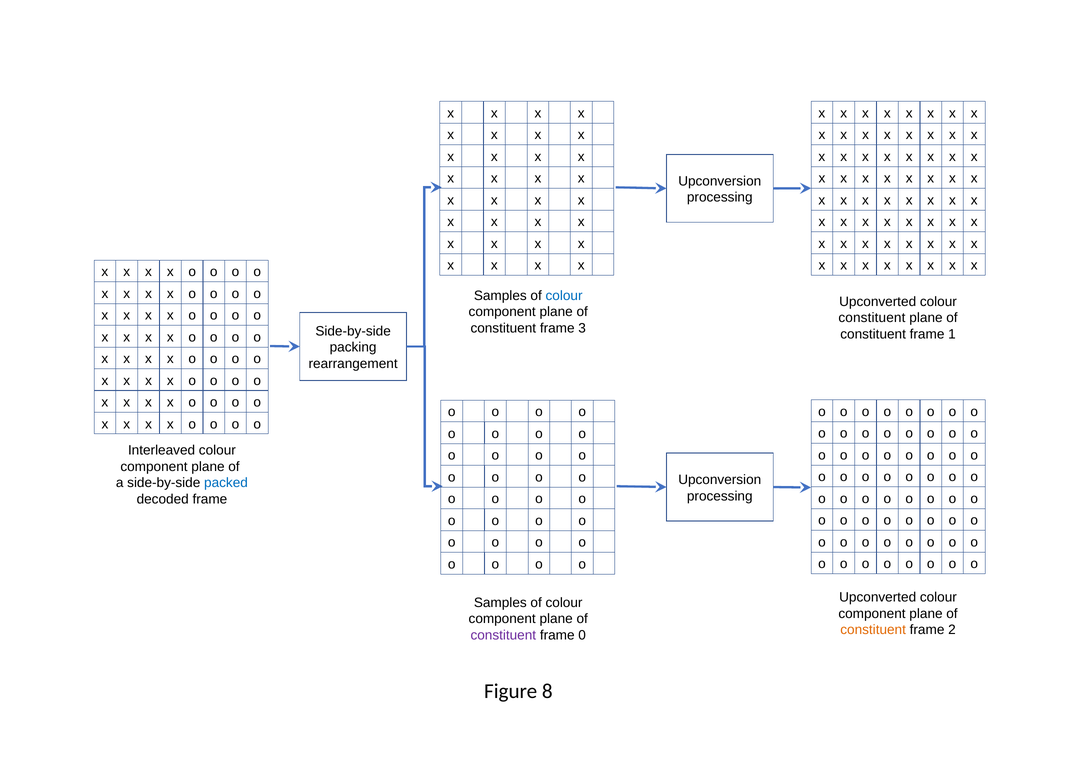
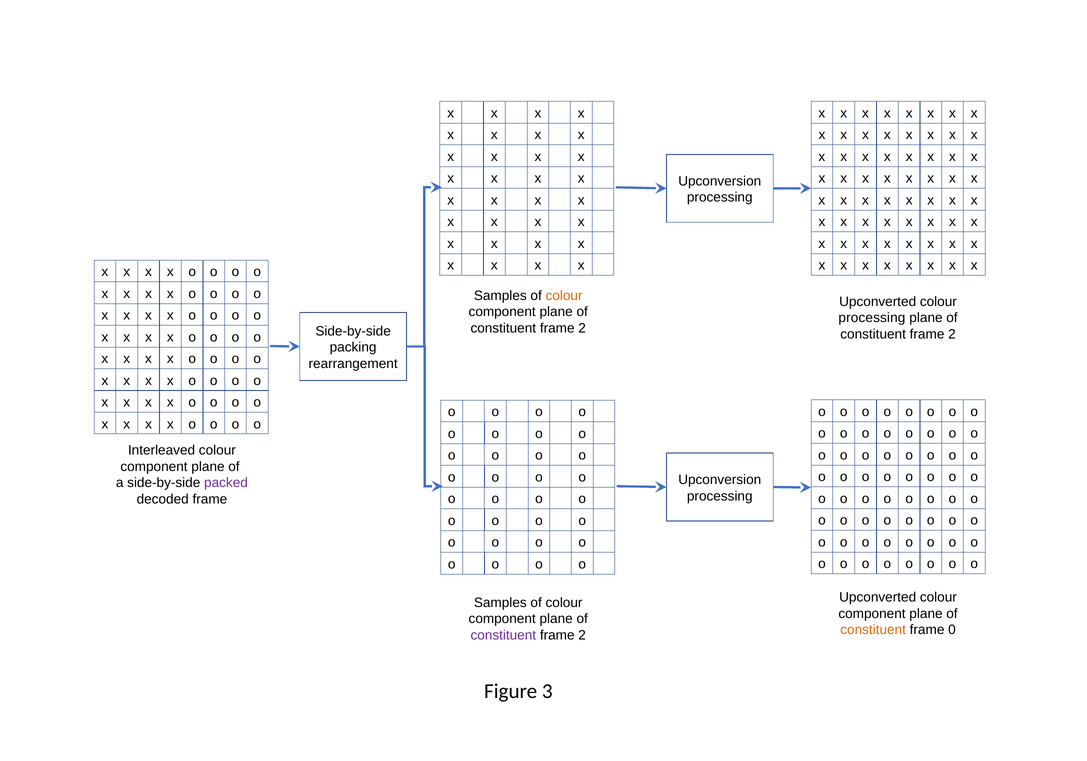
colour at (564, 296) colour: blue -> orange
constituent at (872, 318): constituent -> processing
3 at (582, 328): 3 -> 2
1 at (952, 334): 1 -> 2
packed colour: blue -> purple
2: 2 -> 0
0 at (582, 635): 0 -> 2
8: 8 -> 3
